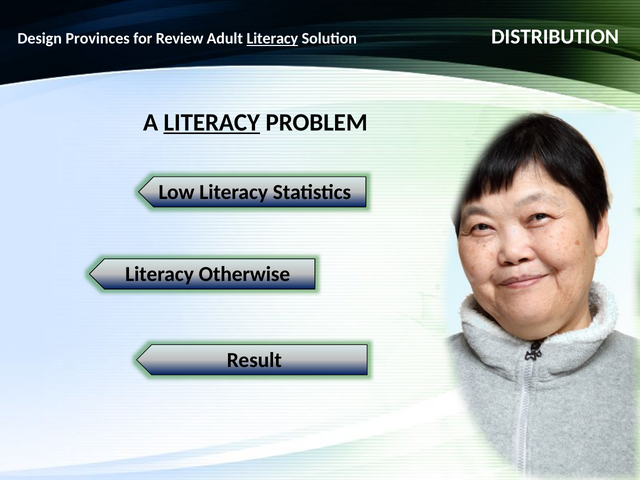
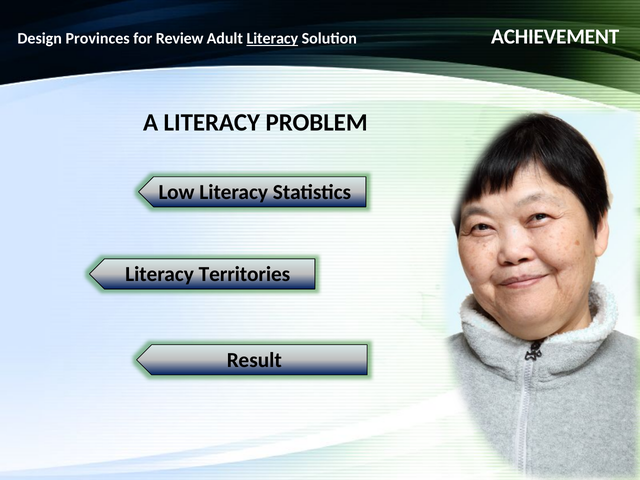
DISTRIBUTION: DISTRIBUTION -> ACHIEVEMENT
LITERACY at (212, 122) underline: present -> none
Otherwise: Otherwise -> Territories
